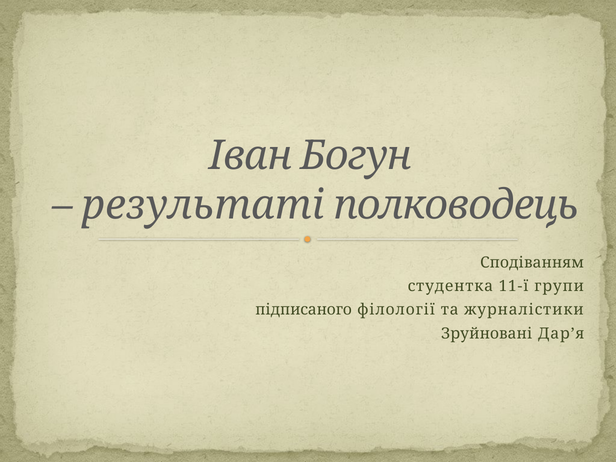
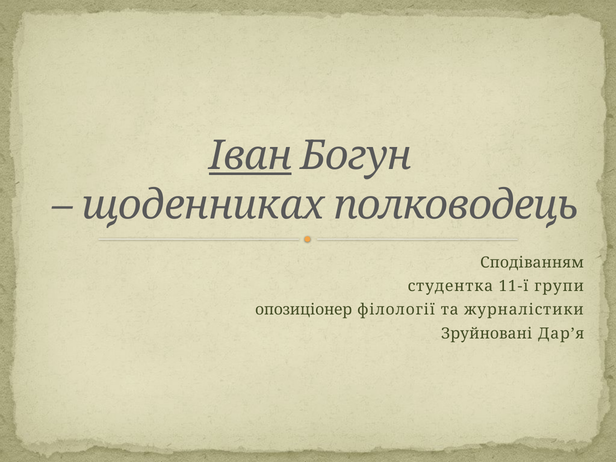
Іван underline: none -> present
результаті: результаті -> щоденниках
підписаного: підписаного -> опозиціонер
